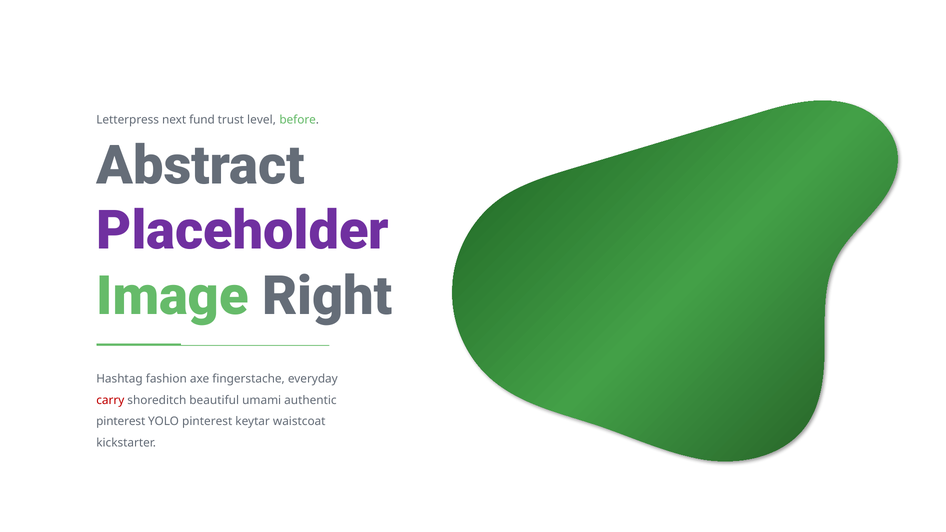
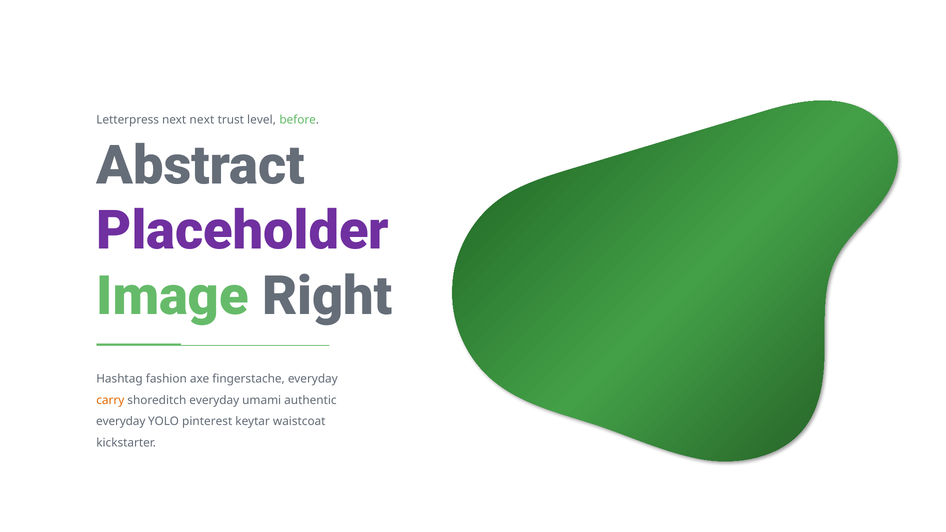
next fund: fund -> next
carry colour: red -> orange
shoreditch beautiful: beautiful -> everyday
pinterest at (121, 422): pinterest -> everyday
